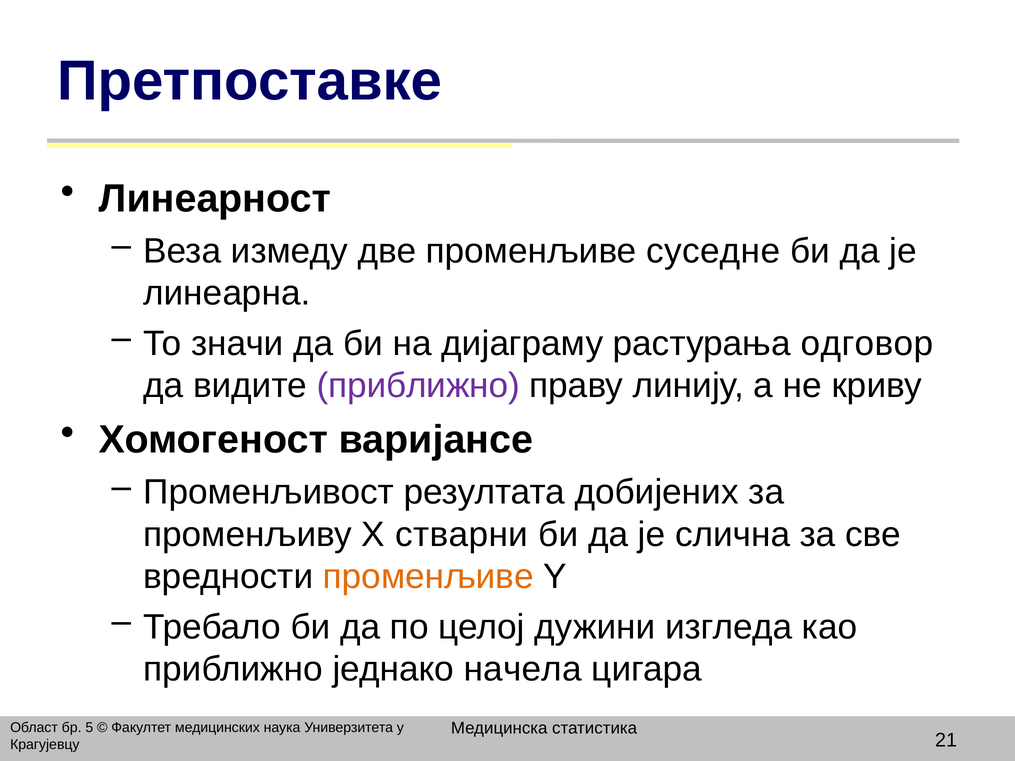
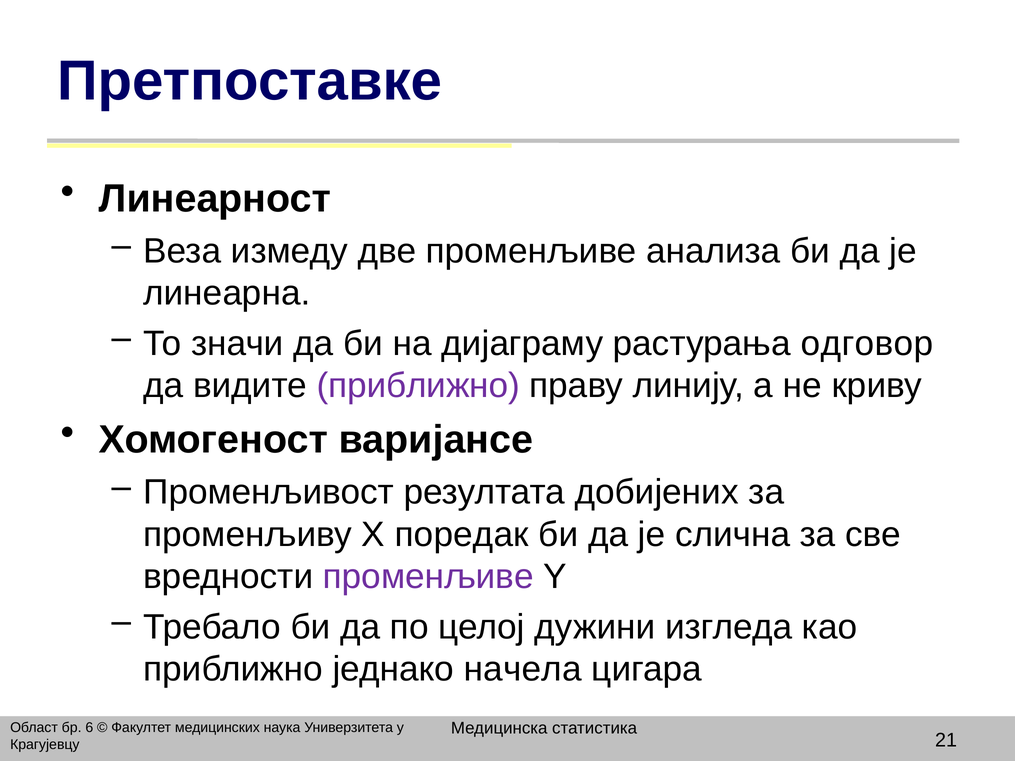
суседне: суседне -> анализа
стварни: стварни -> поредак
променљиве at (428, 577) colour: orange -> purple
5: 5 -> 6
